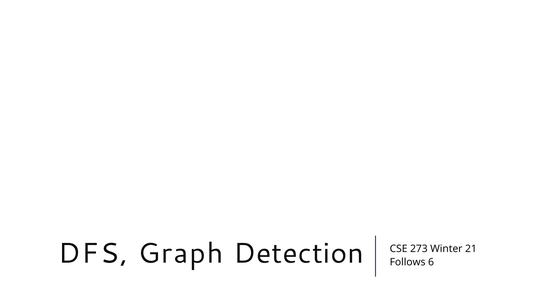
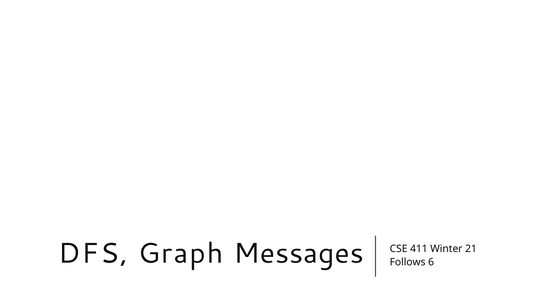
Detection: Detection -> Messages
273: 273 -> 411
